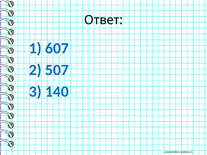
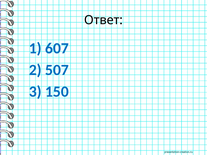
140: 140 -> 150
